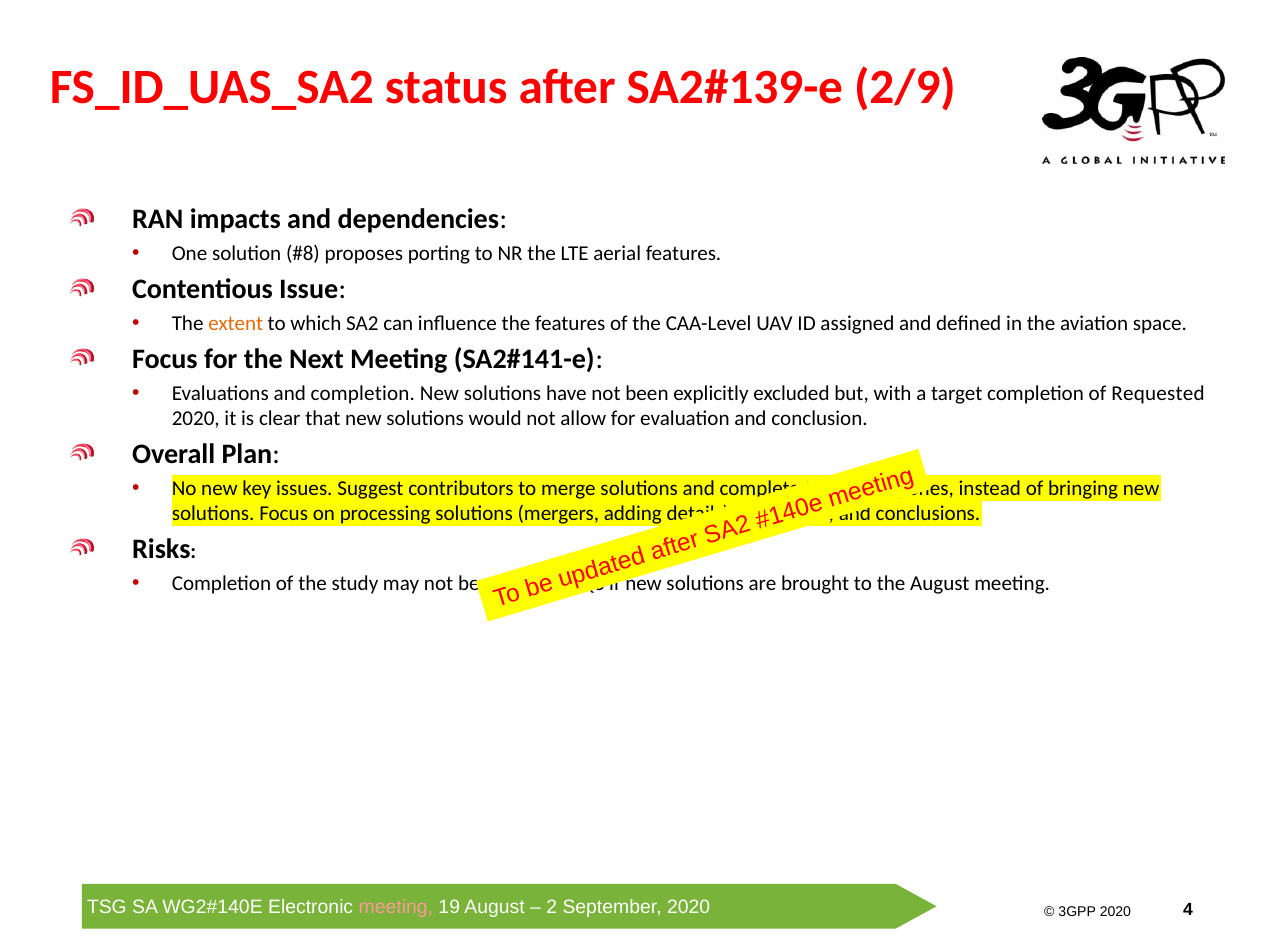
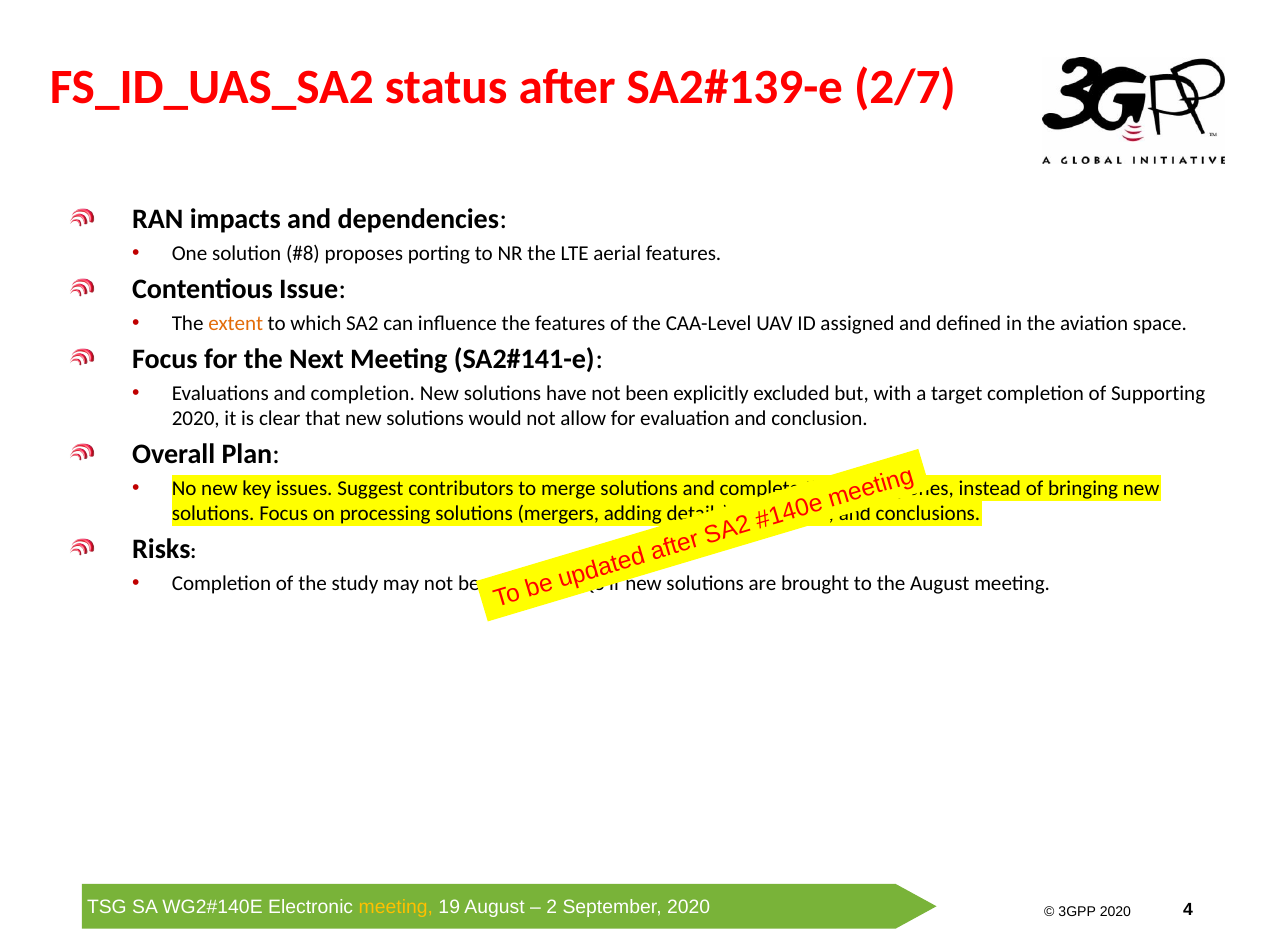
2/9: 2/9 -> 2/7
Requested: Requested -> Supporting
meeting at (396, 907) colour: pink -> yellow
